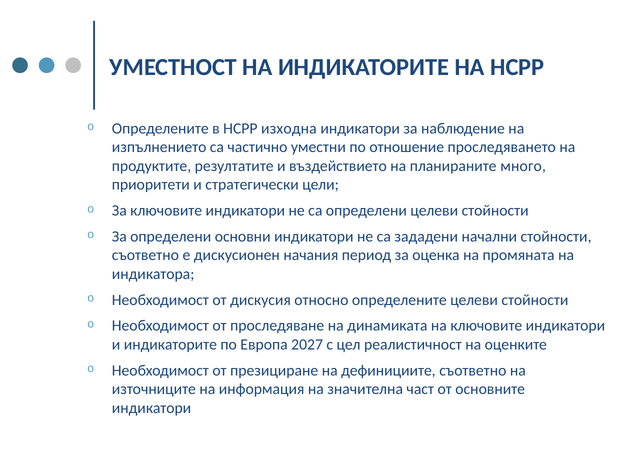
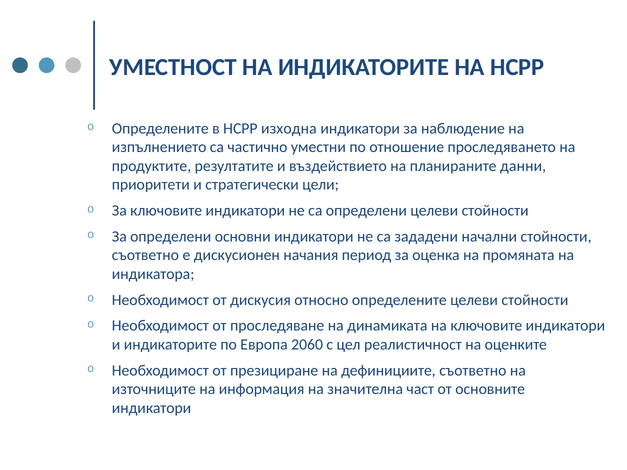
много: много -> данни
2027: 2027 -> 2060
